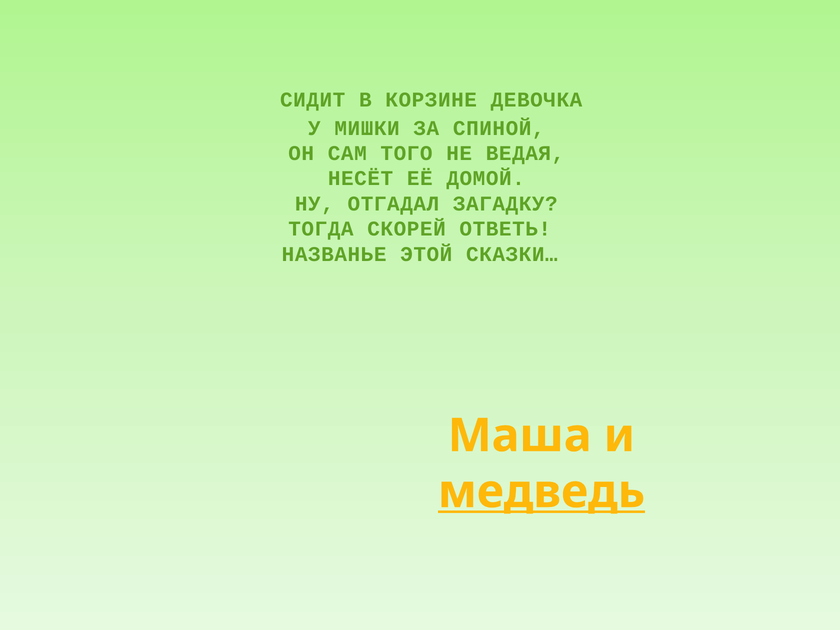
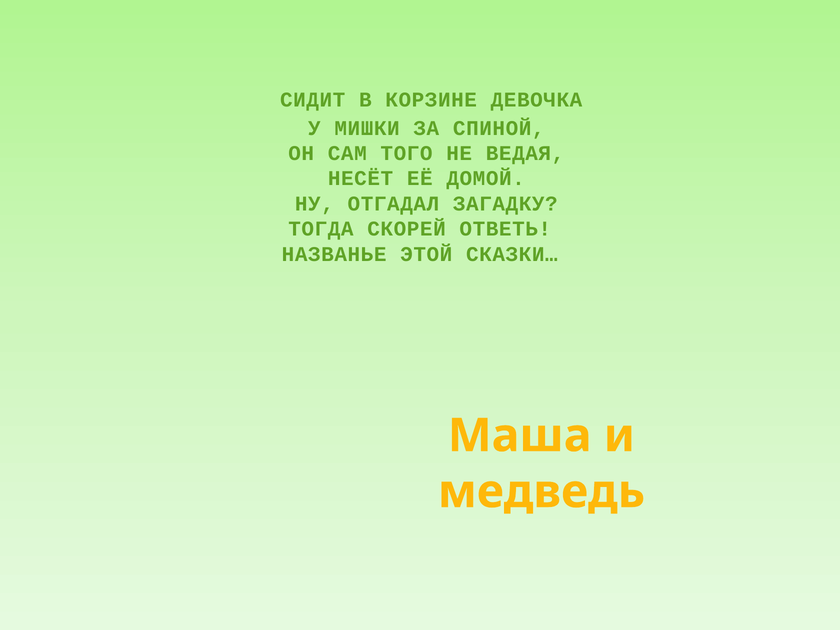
медведь underline: present -> none
